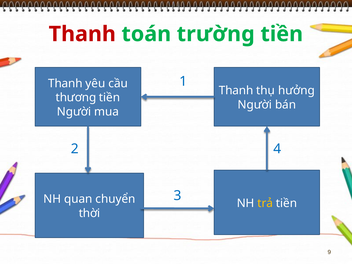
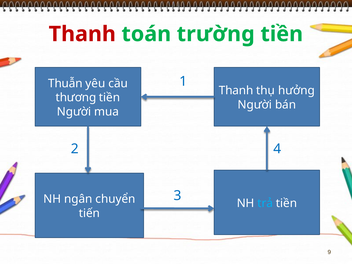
Thanh at (65, 84): Thanh -> Thuẫn
quan: quan -> ngân
trả colour: yellow -> light blue
thời: thời -> tiến
